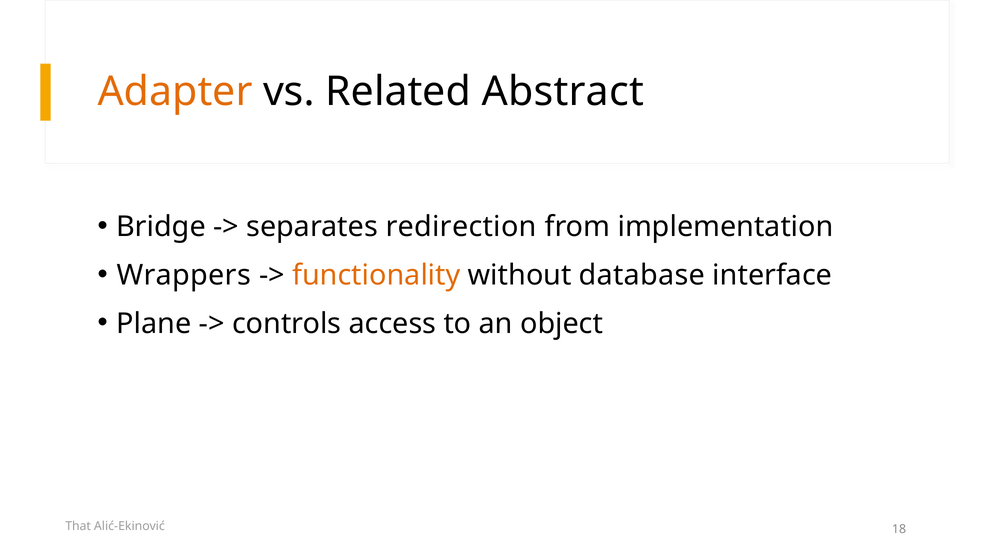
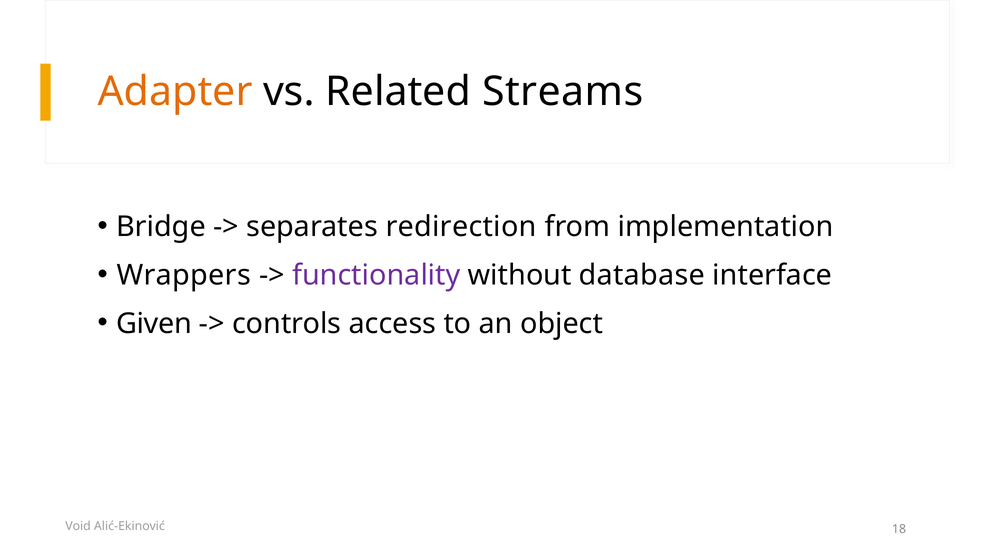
Abstract: Abstract -> Streams
functionality colour: orange -> purple
Plane: Plane -> Given
That: That -> Void
